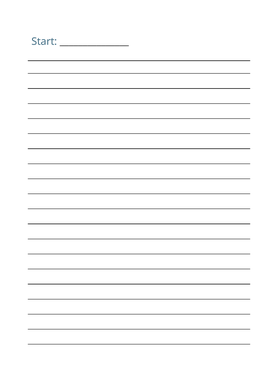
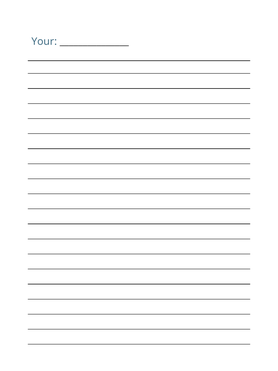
Start: Start -> Your
